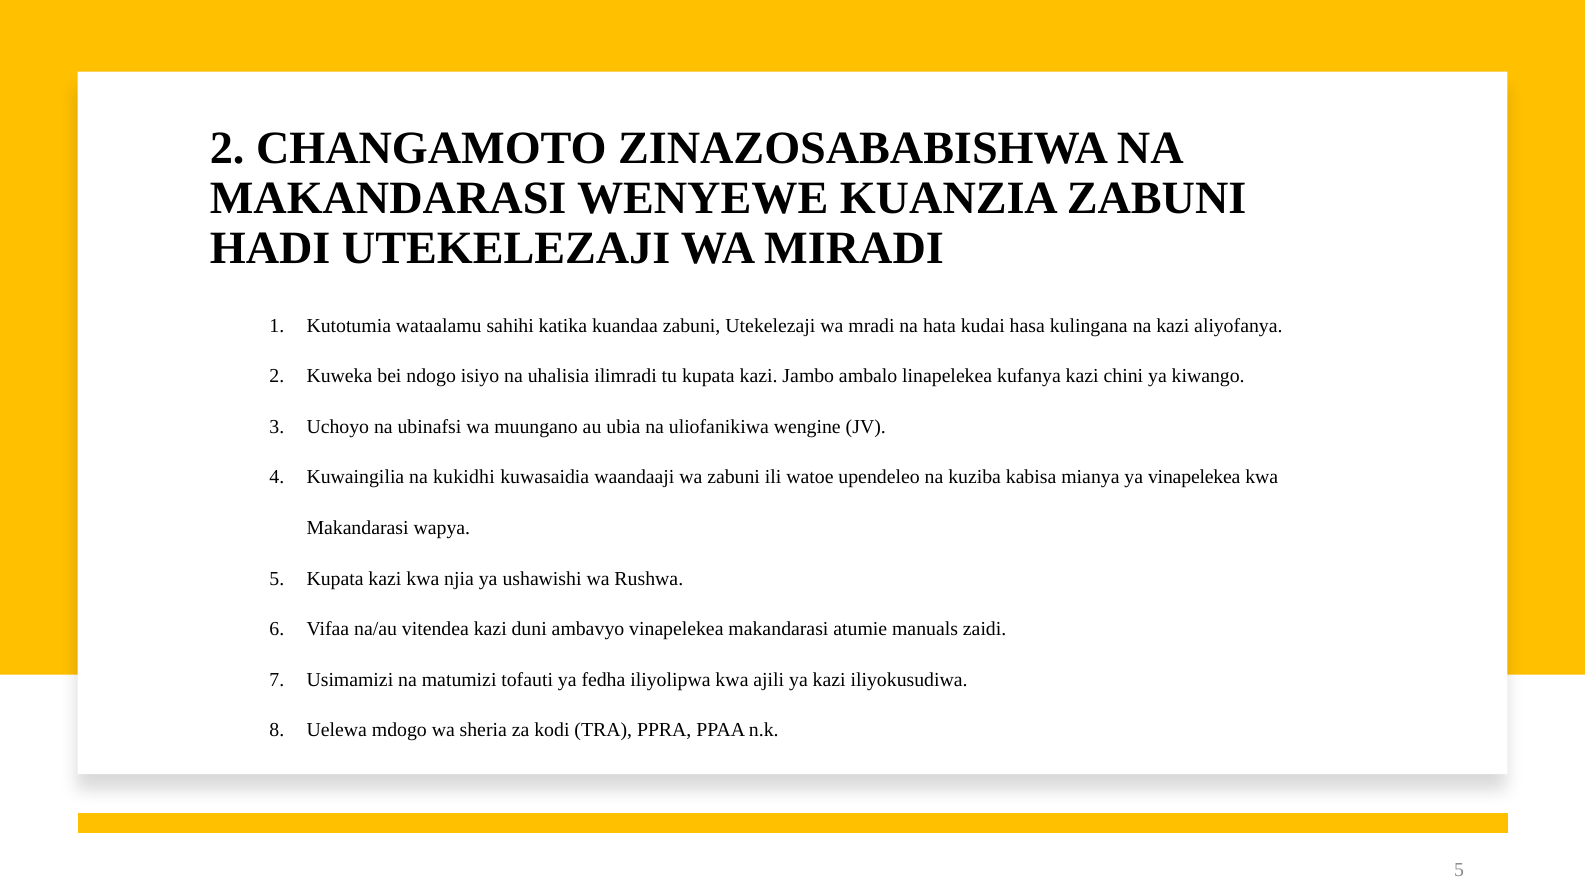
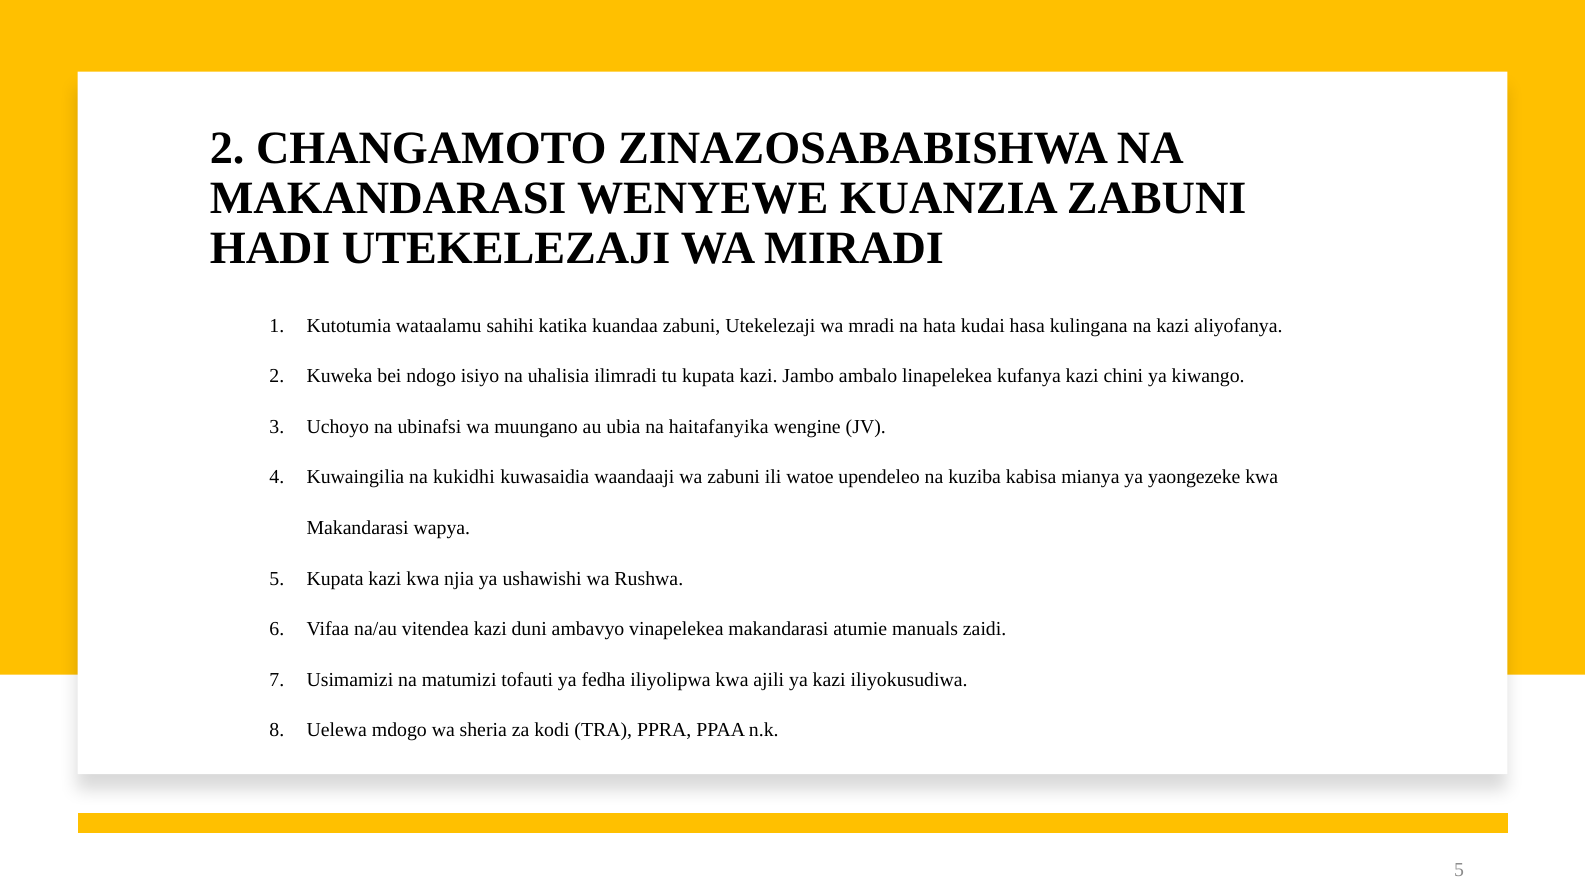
uliofanikiwa: uliofanikiwa -> haitafanyika
ya vinapelekea: vinapelekea -> yaongezeke
